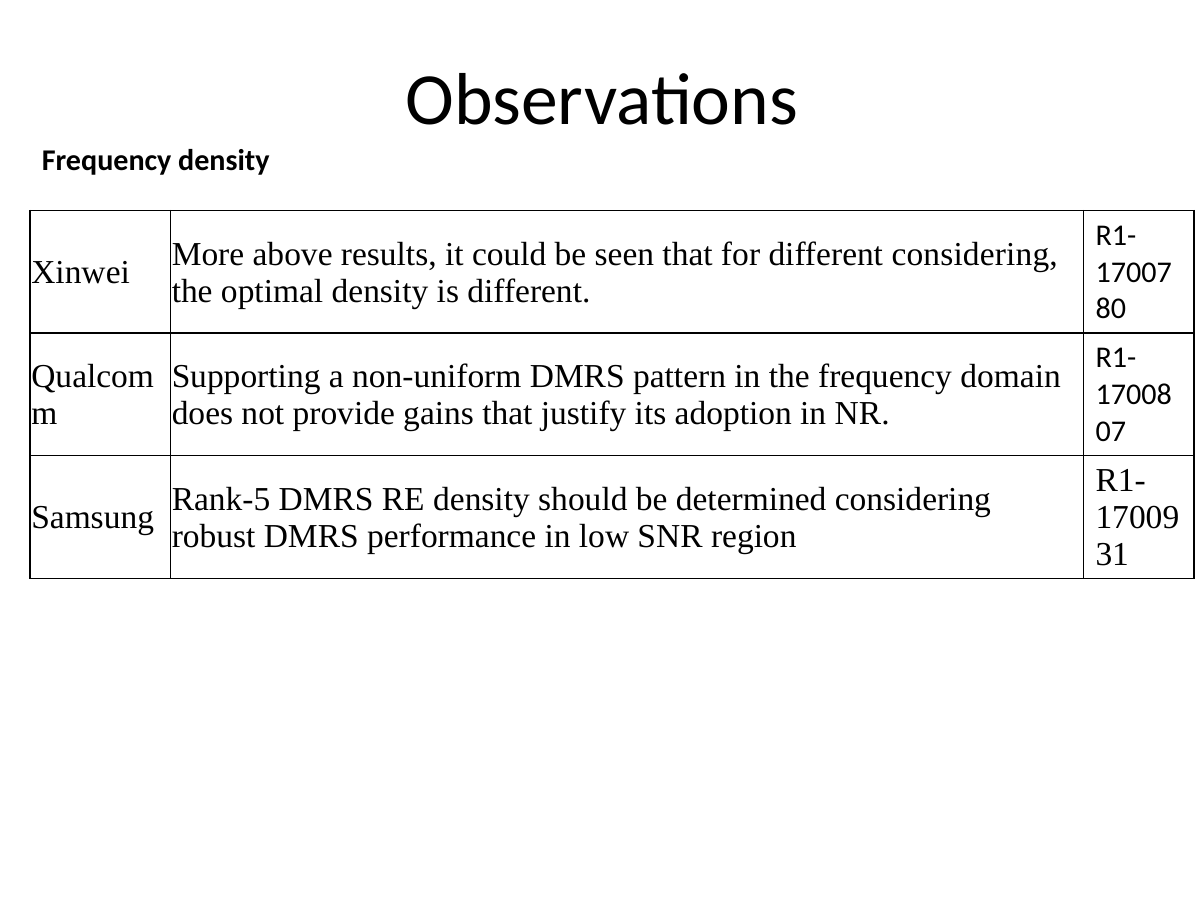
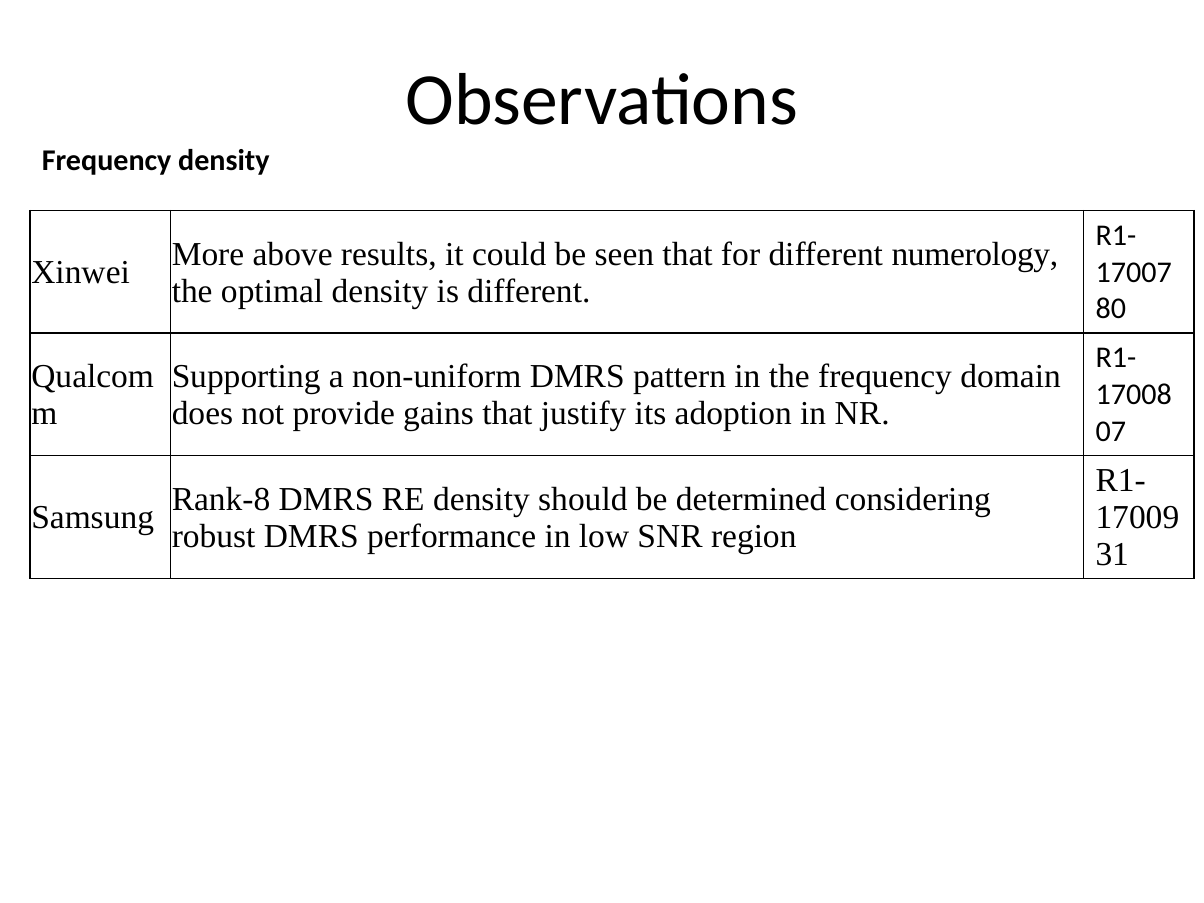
different considering: considering -> numerology
Rank-5: Rank-5 -> Rank-8
